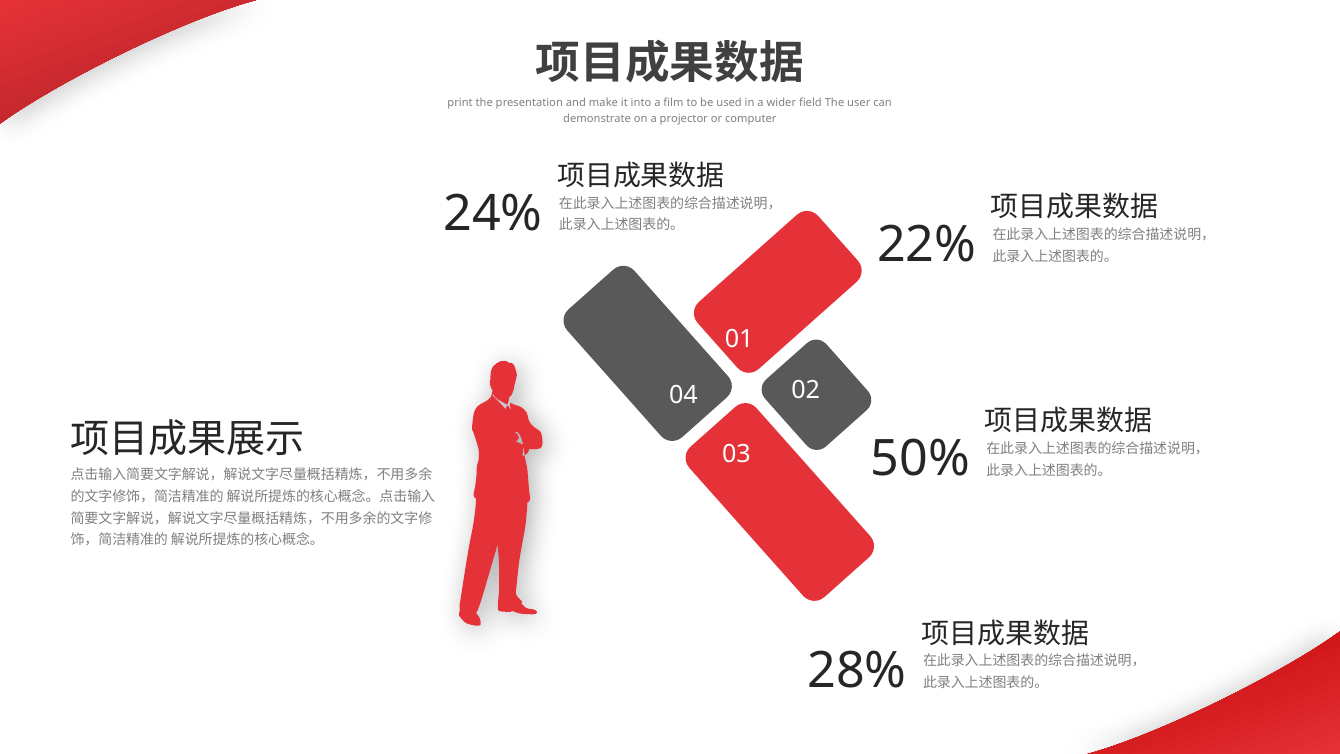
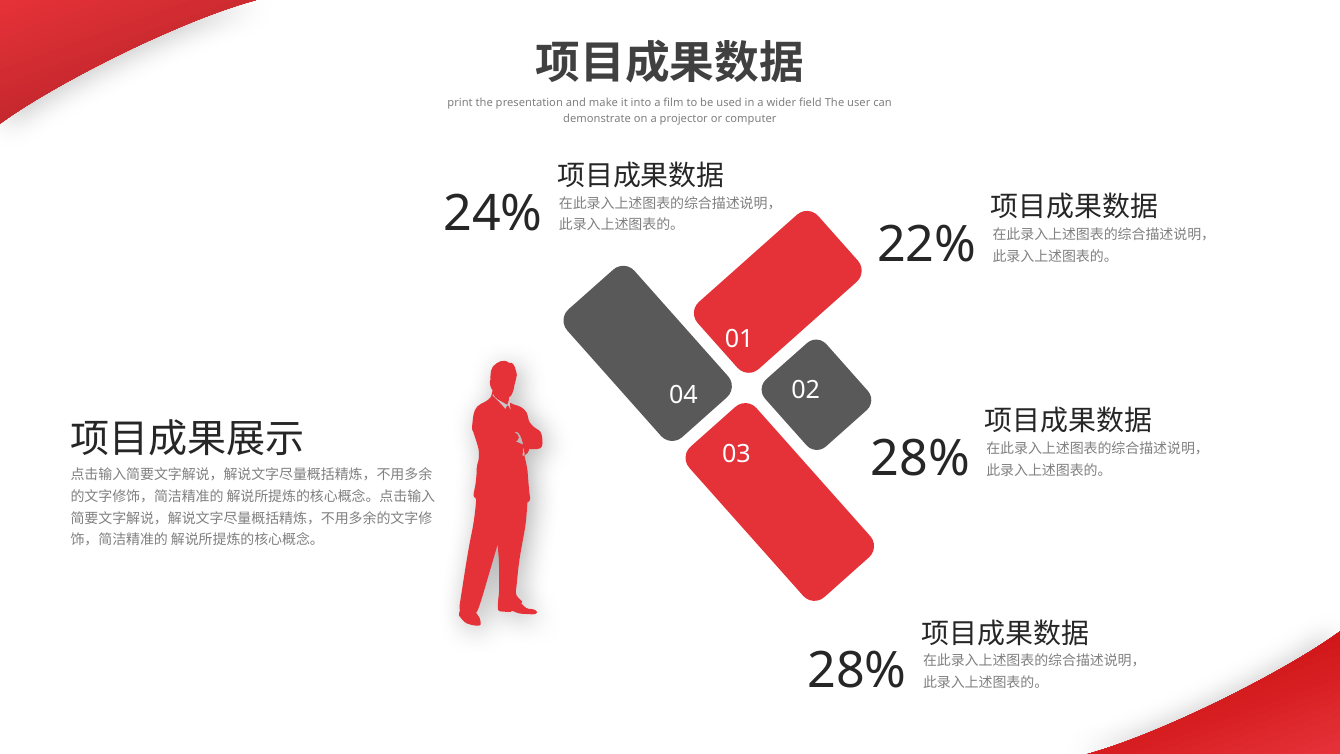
50% at (920, 459): 50% -> 28%
